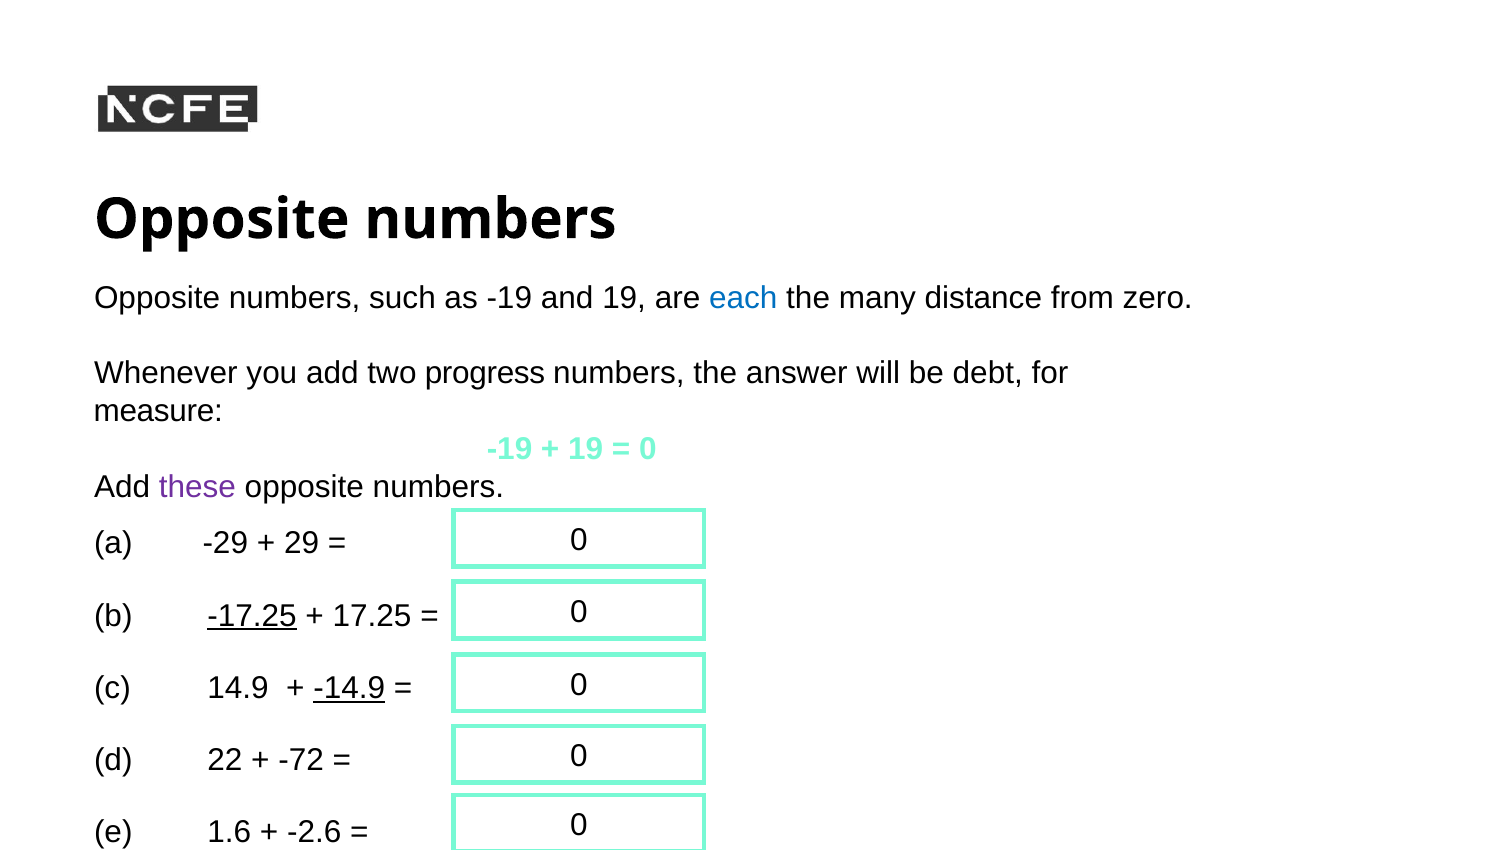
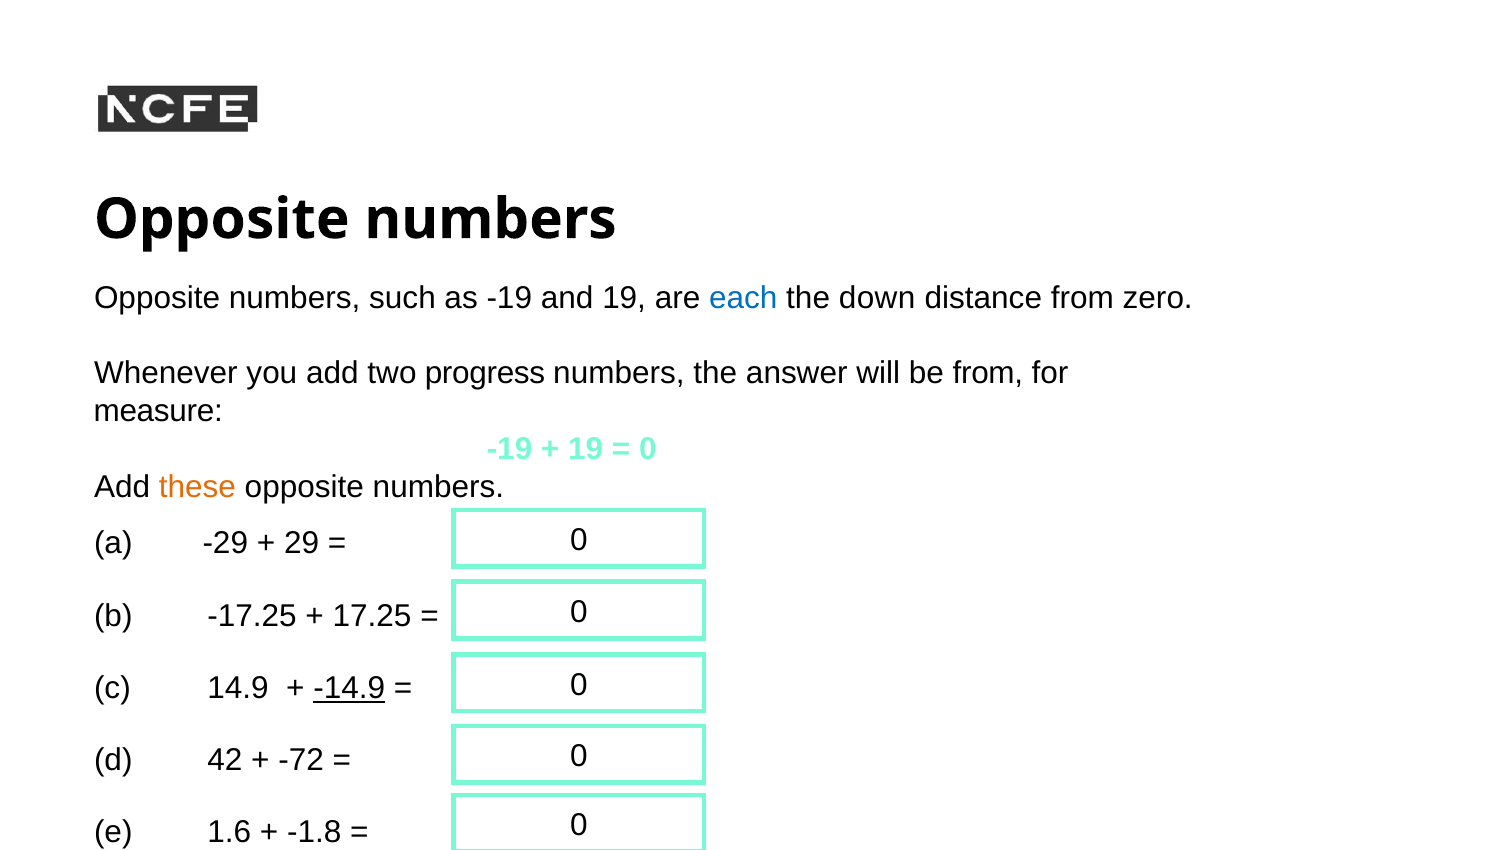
many: many -> down
be debt: debt -> from
these colour: purple -> orange
-17.25 underline: present -> none
22: 22 -> 42
-2.6: -2.6 -> -1.8
